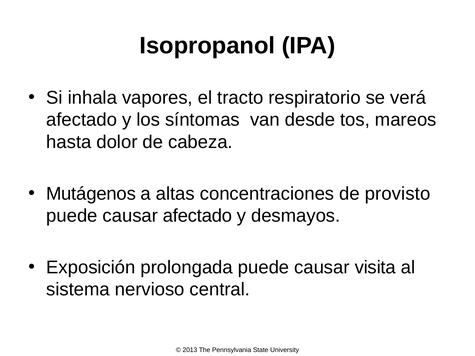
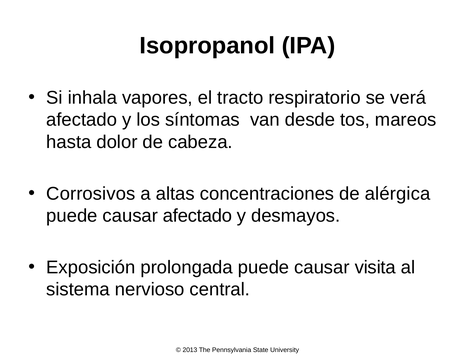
Mutágenos: Mutágenos -> Corrosivos
provisto: provisto -> alérgica
